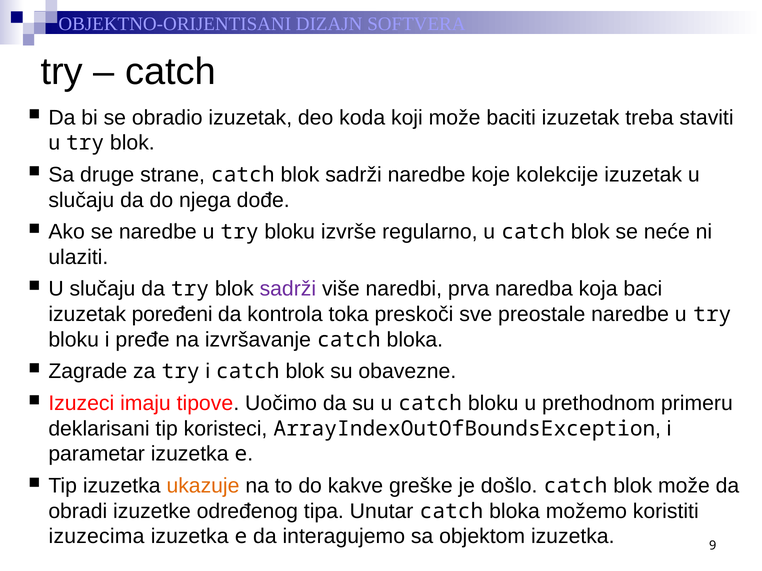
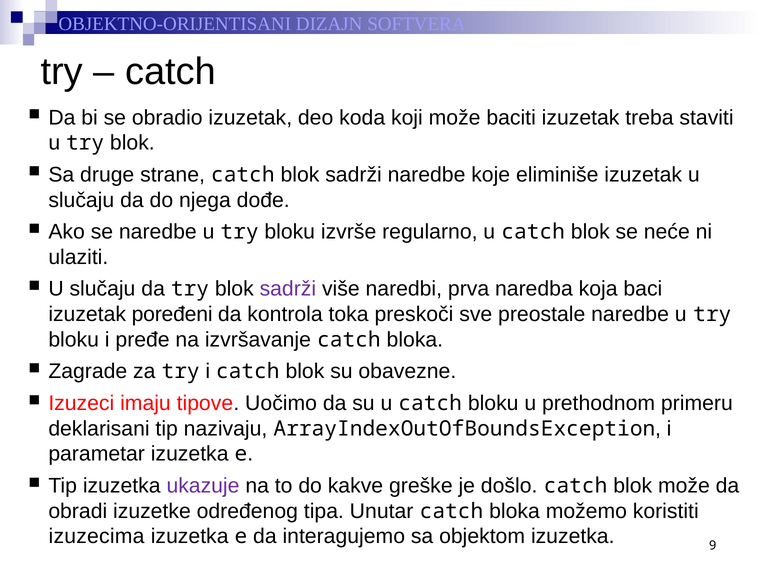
kolekcije: kolekcije -> eliminiše
koristeci: koristeci -> nazivaju
ukazuje colour: orange -> purple
